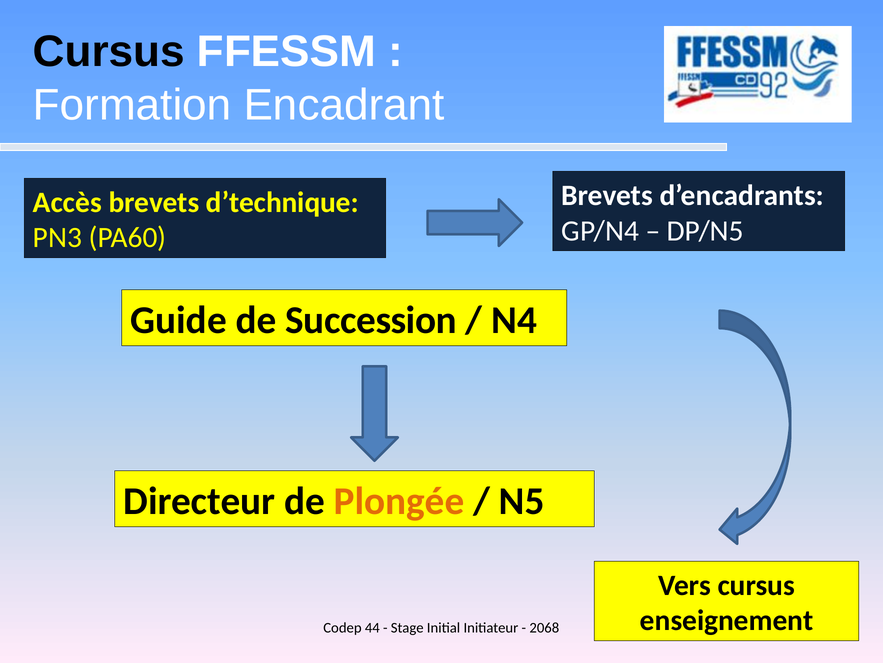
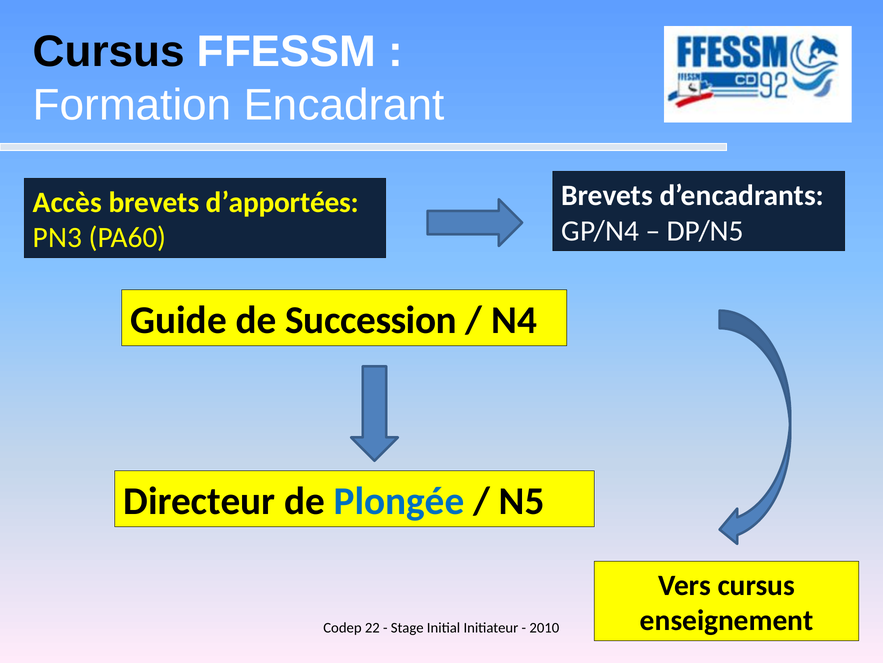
d’technique: d’technique -> d’apportées
Plongée colour: orange -> blue
44: 44 -> 22
2068: 2068 -> 2010
